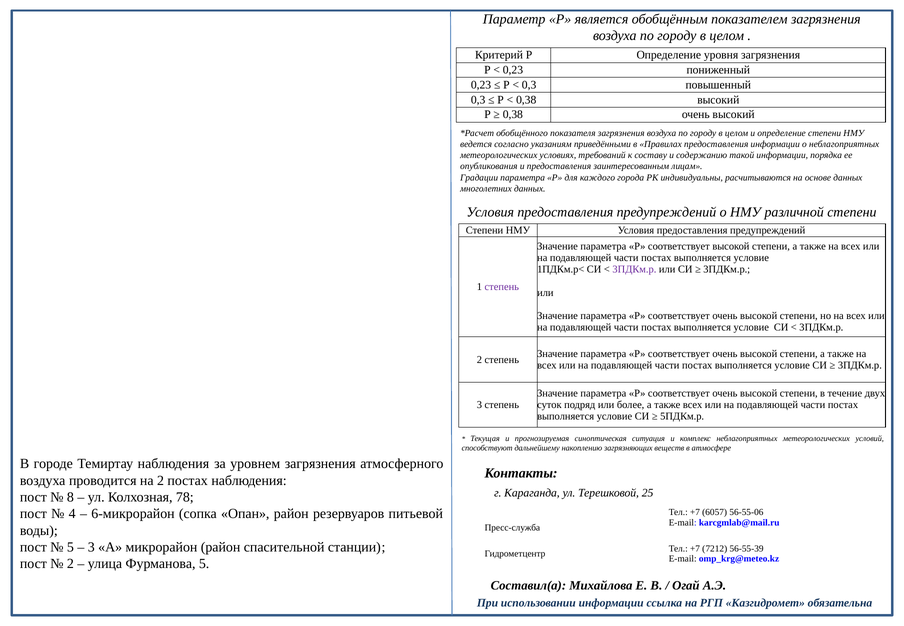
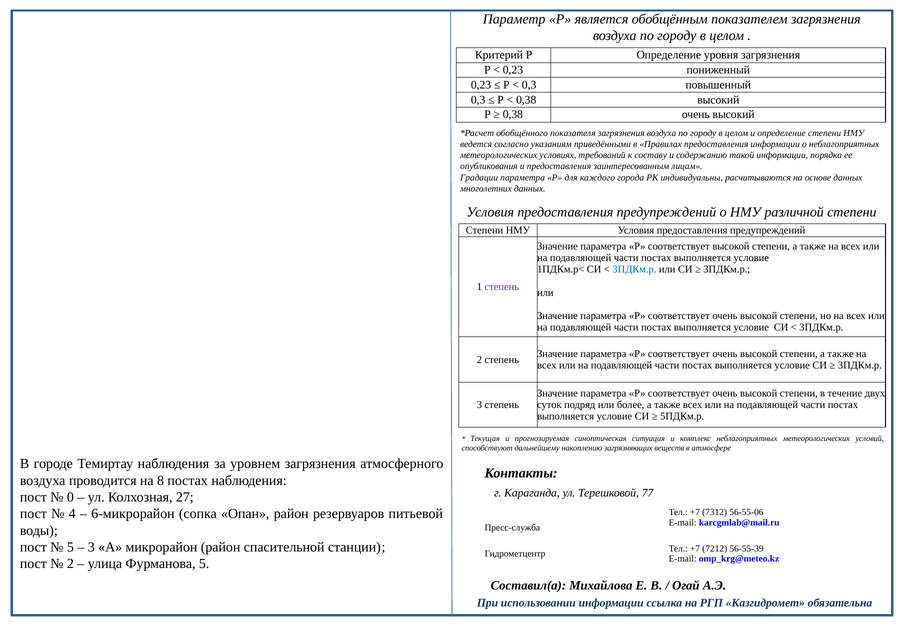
3ПДКм.р at (634, 269) colour: purple -> blue
на 2: 2 -> 8
25: 25 -> 77
8: 8 -> 0
78: 78 -> 27
6057: 6057 -> 7312
